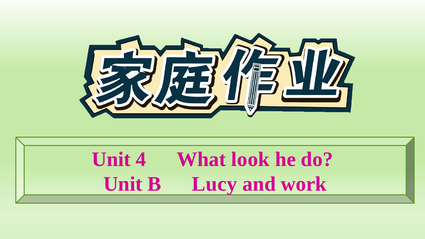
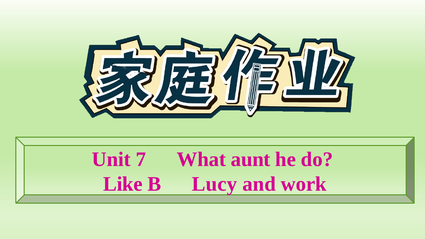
4: 4 -> 7
look: look -> aunt
Unit at (123, 184): Unit -> Like
